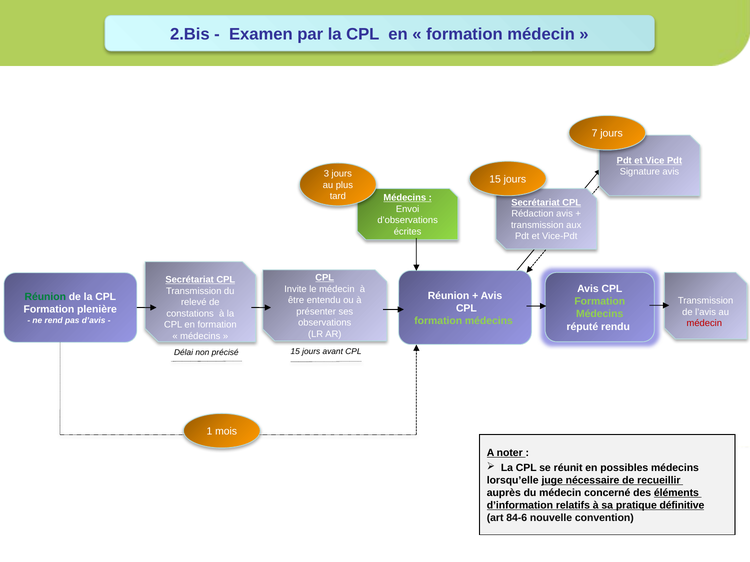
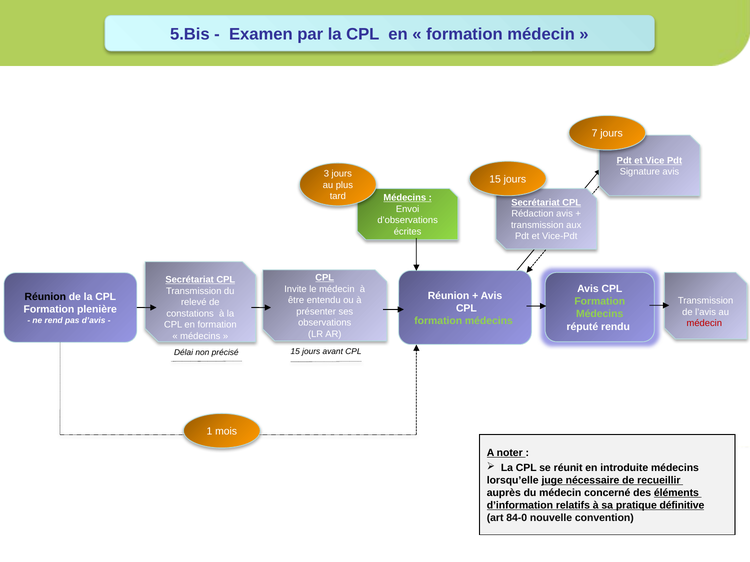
2.Bis: 2.Bis -> 5.Bis
Réunion at (45, 297) colour: green -> black
possibles: possibles -> introduite
84-6: 84-6 -> 84-0
